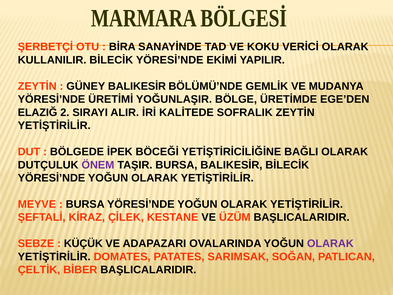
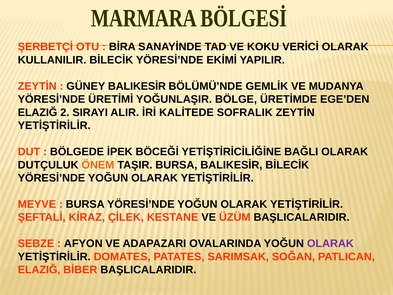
ÖNEM colour: purple -> orange
KÜÇÜK: KÜÇÜK -> AFYON
ÇELTİK at (39, 270): ÇELTİK -> ELAZIĞ
